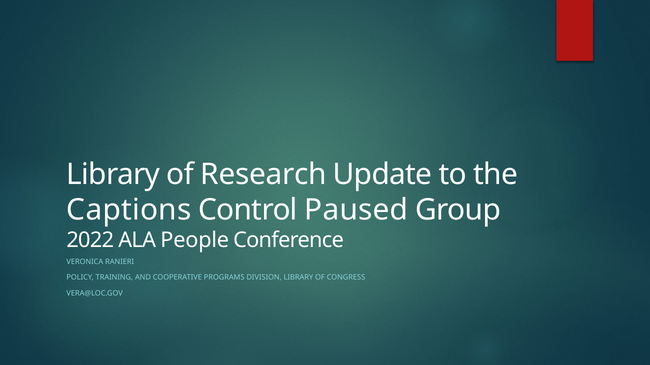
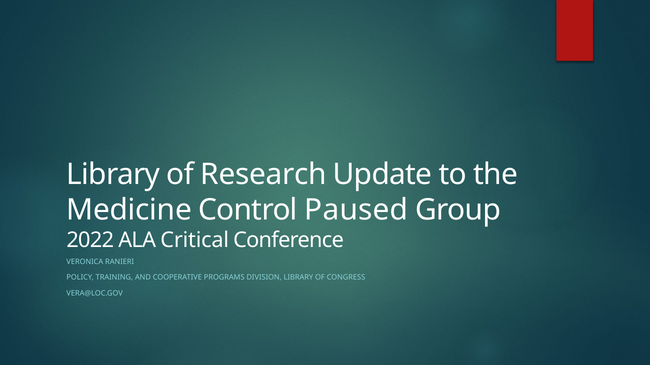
Captions: Captions -> Medicine
People: People -> Critical
